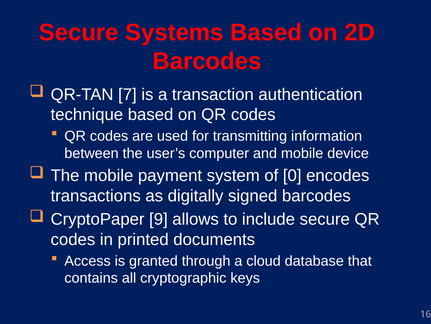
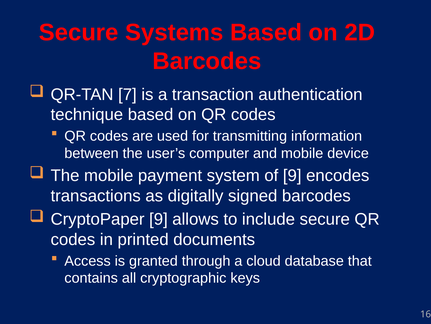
of 0: 0 -> 9
